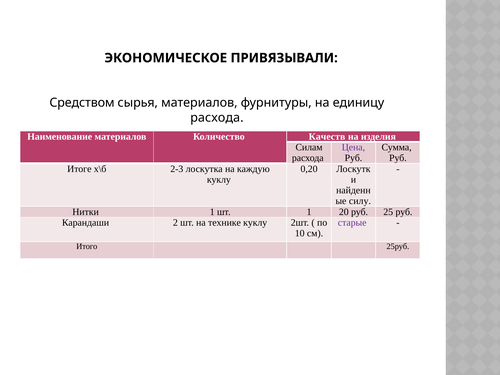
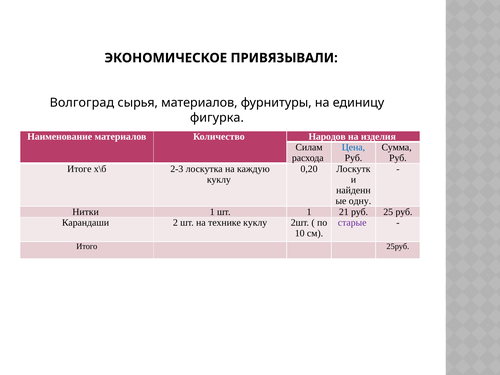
Средством: Средством -> Волгоград
расхода at (217, 118): расхода -> фигурка
Качеств: Качеств -> Народов
Цена colour: purple -> blue
силу: силу -> одну
20: 20 -> 21
